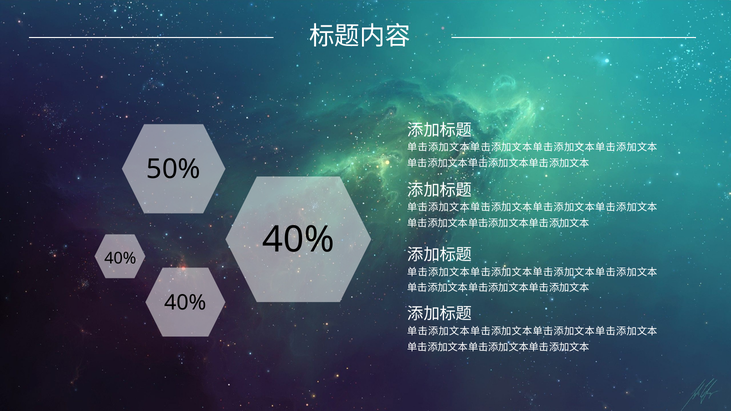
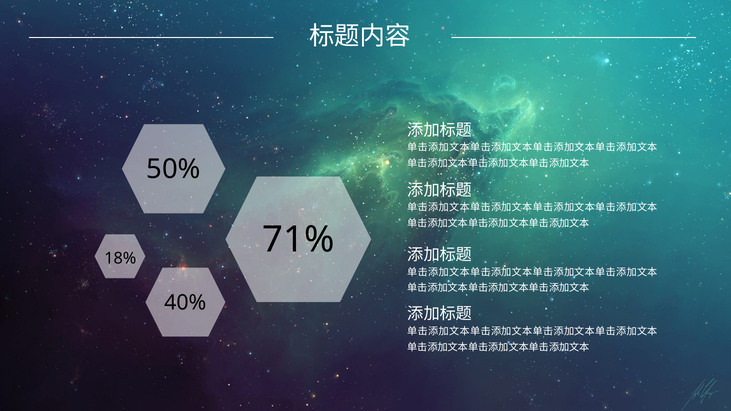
40% at (298, 240): 40% -> 71%
40% at (120, 258): 40% -> 18%
